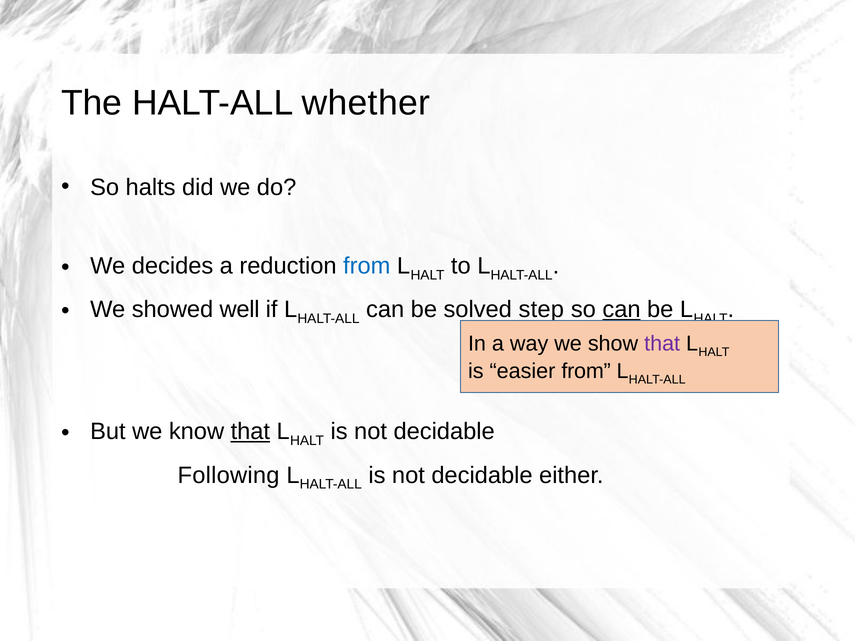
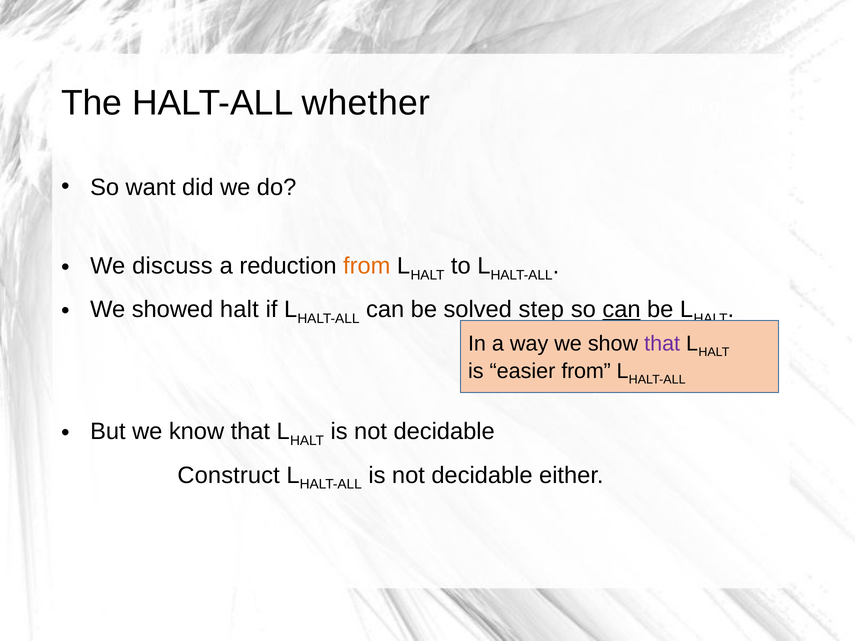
halts: halts -> want
decides: decides -> discuss
from at (367, 266) colour: blue -> orange
showed well: well -> halt
that at (250, 432) underline: present -> none
Following: Following -> Construct
